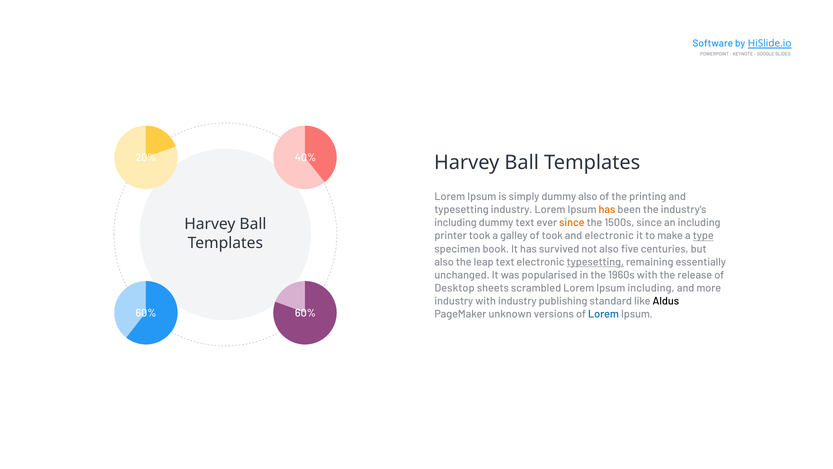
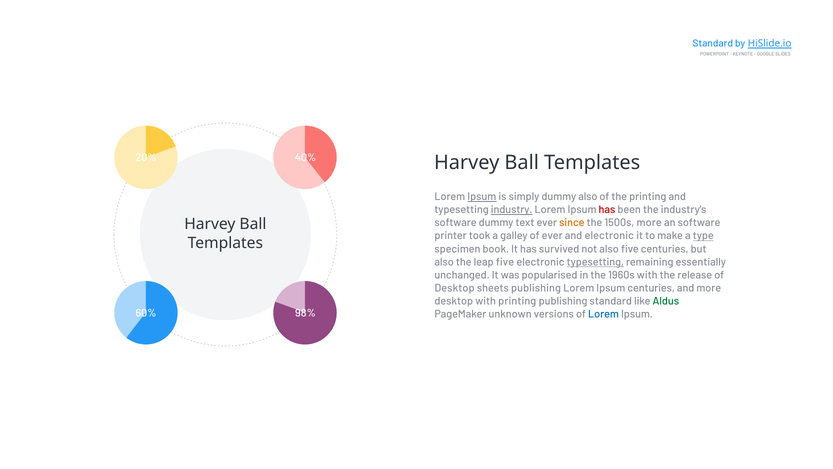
Software at (713, 43): Software -> Standard
Ipsum at (482, 197) underline: none -> present
industry at (512, 210) underline: none -> present
has at (607, 210) colour: orange -> red
including at (455, 223): including -> software
1500s since: since -> more
an including: including -> software
of took: took -> ever
leap text: text -> five
sheets scrambled: scrambled -> publishing
Ipsum including: including -> centuries
industry at (454, 301): industry -> desktop
with industry: industry -> printing
Aldus colour: black -> green
60% 60%: 60% -> 98%
